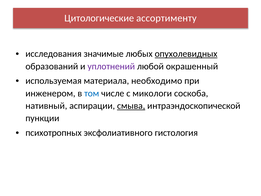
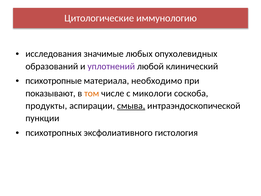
ассортименту: ассортименту -> иммунологию
опухолевидных underline: present -> none
окрашенный: окрашенный -> клинический
используемая: используемая -> психотропные
инженером: инженером -> показывают
том colour: blue -> orange
нативный: нативный -> продукты
